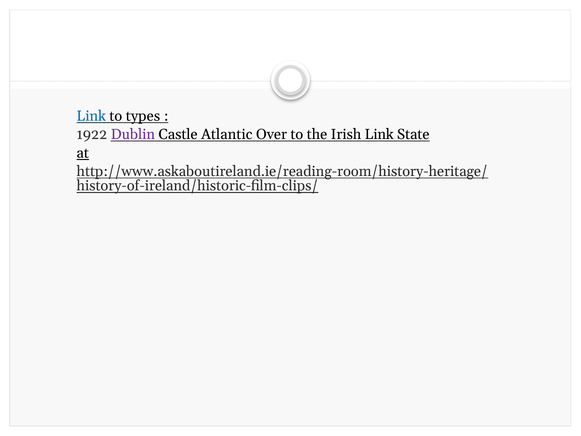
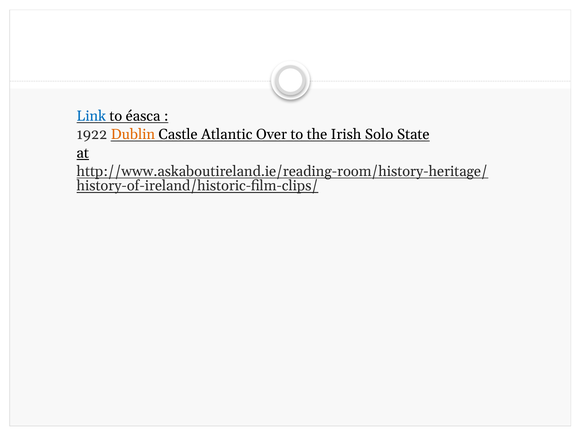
types: types -> éasca
Dublin colour: purple -> orange
Irish Link: Link -> Solo
